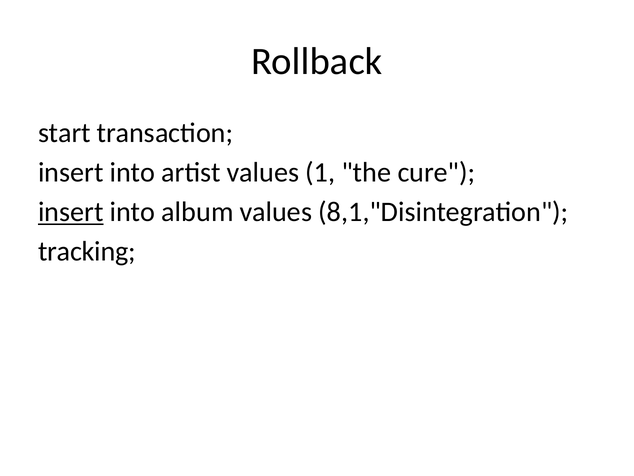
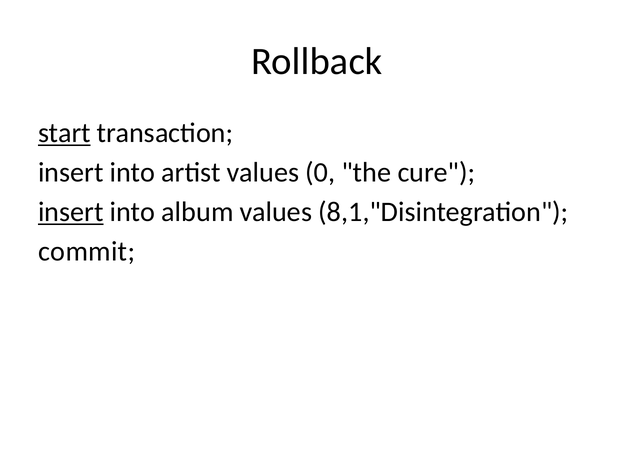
start underline: none -> present
1: 1 -> 0
tracking: tracking -> commit
